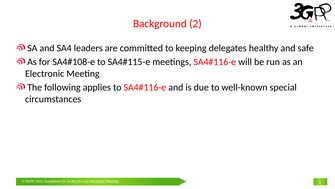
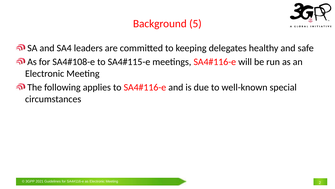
Background 2: 2 -> 5
